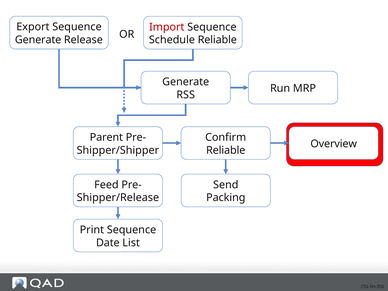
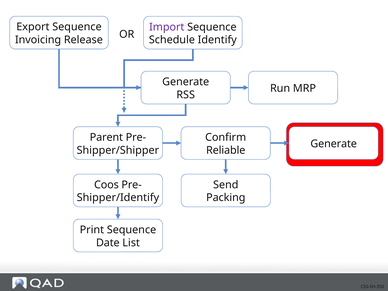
Import colour: red -> purple
Generate at (38, 40): Generate -> Invoicing
Schedule Reliable: Reliable -> Identify
Overview at (334, 144): Overview -> Generate
Feed: Feed -> Coos
Shipper/Release: Shipper/Release -> Shipper/Identify
